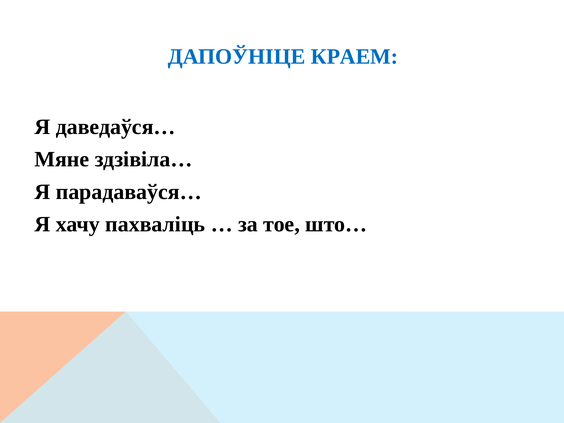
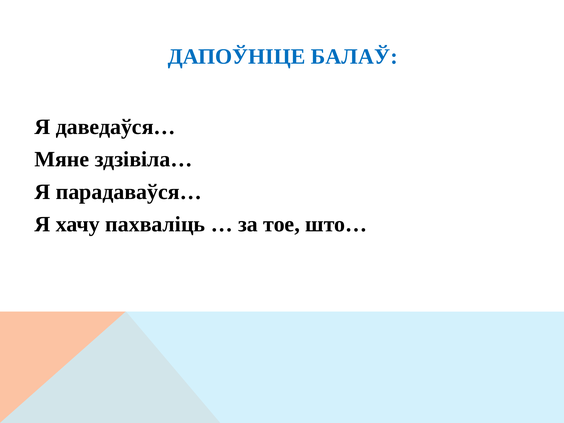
КРАЕМ: КРАЕМ -> БАЛАЎ
